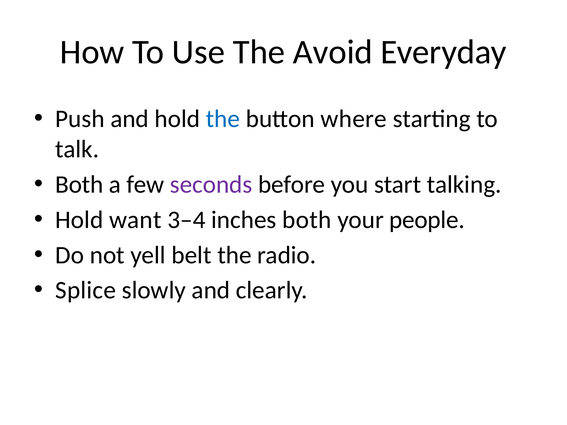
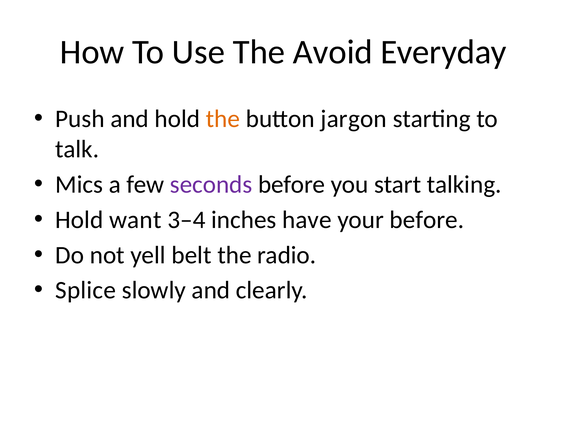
the at (223, 119) colour: blue -> orange
where: where -> jargon
Both at (79, 185): Both -> Mics
inches both: both -> have
your people: people -> before
